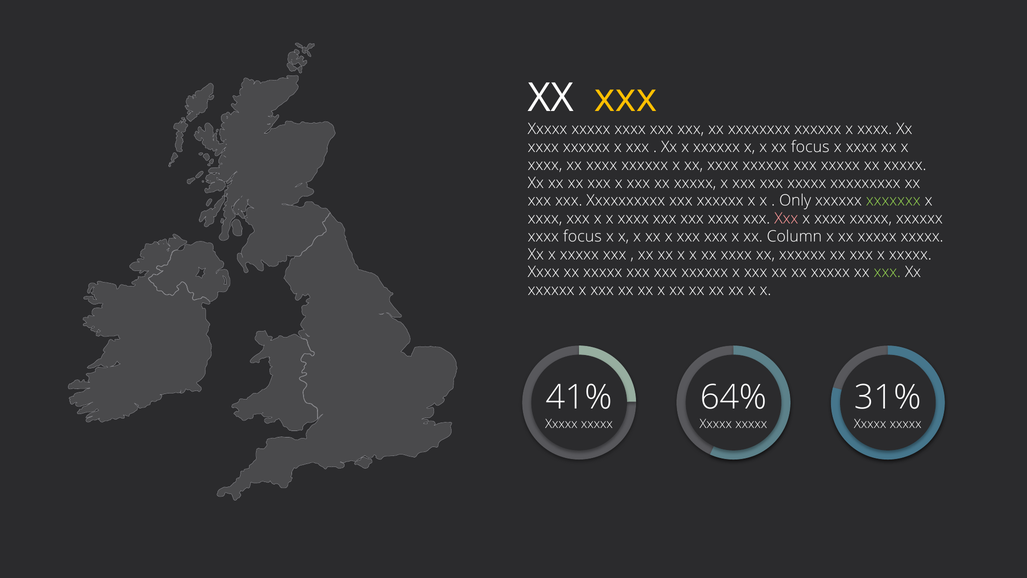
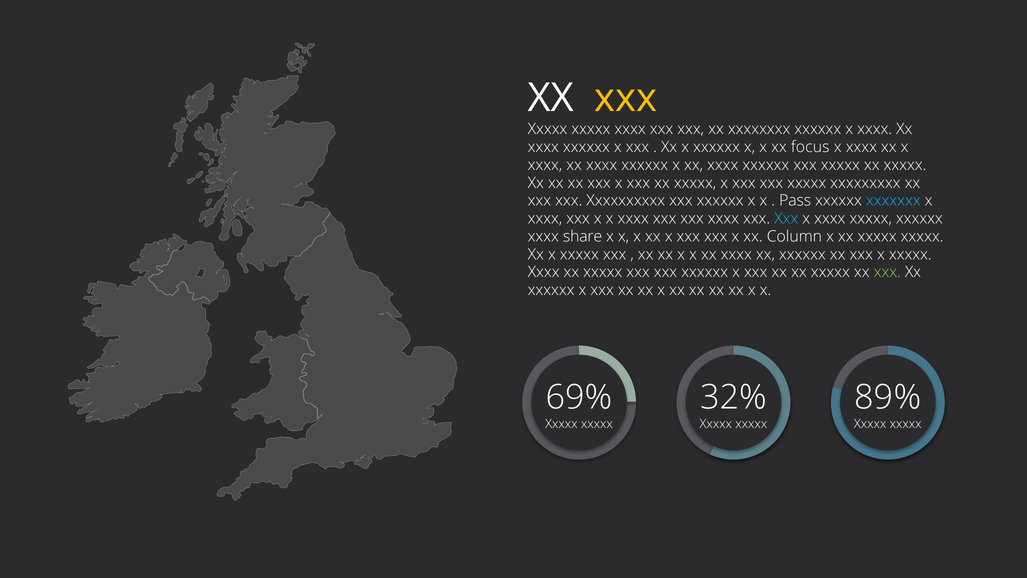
Only: Only -> Pass
xxxxxxx colour: light green -> light blue
Xxx at (786, 219) colour: pink -> light blue
xxxx focus: focus -> share
41%: 41% -> 69%
64%: 64% -> 32%
31%: 31% -> 89%
